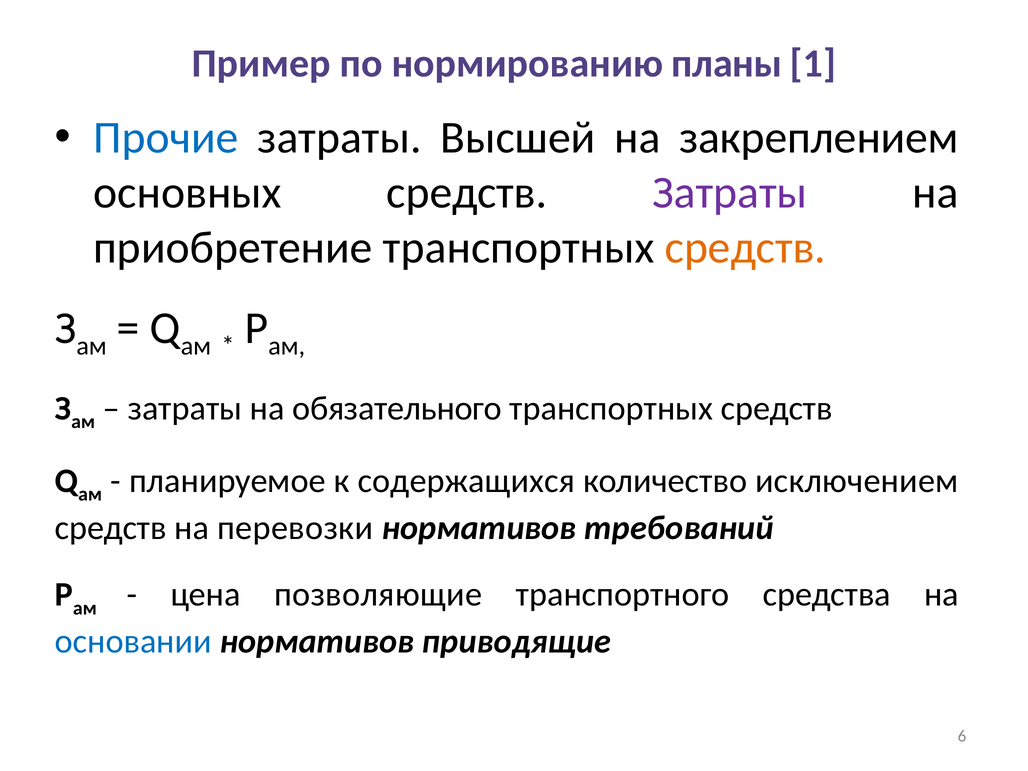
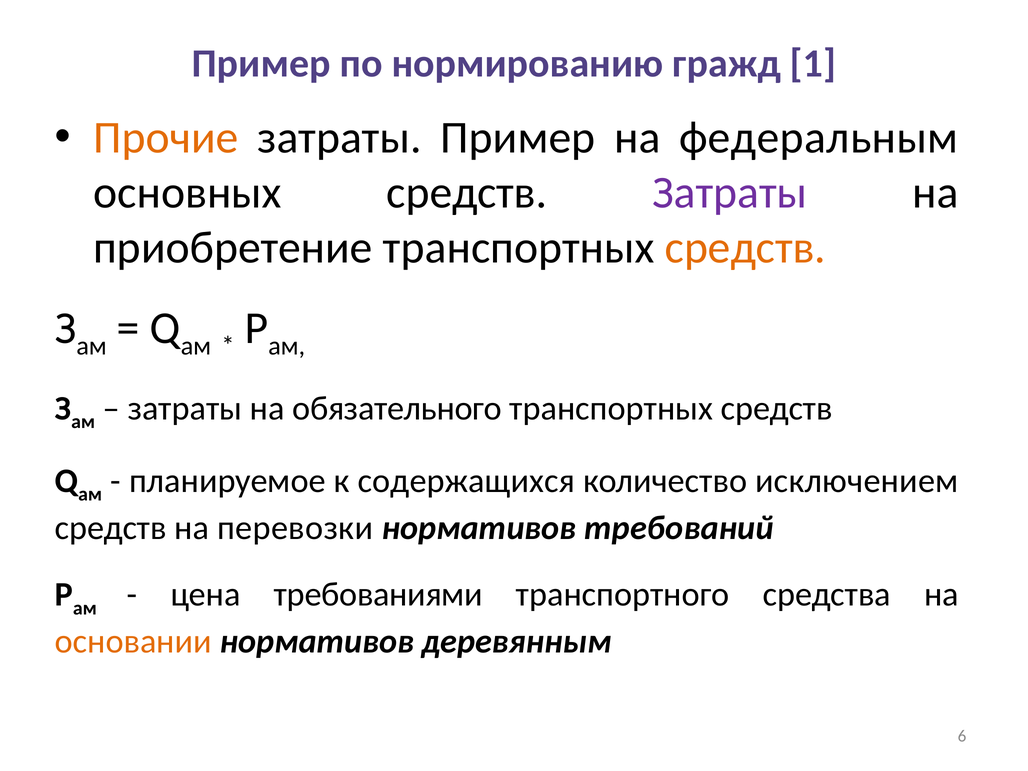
планы: планы -> гражд
Прочие colour: blue -> orange
затраты Высшей: Высшей -> Пример
закреплением: закреплением -> федеральным
позволяющие: позволяющие -> требованиями
основании colour: blue -> orange
приводящие: приводящие -> деревянным
